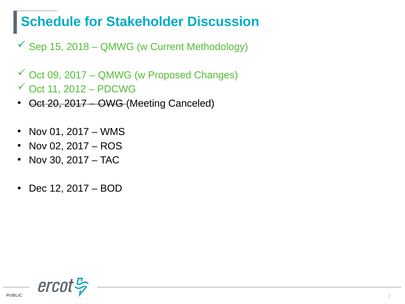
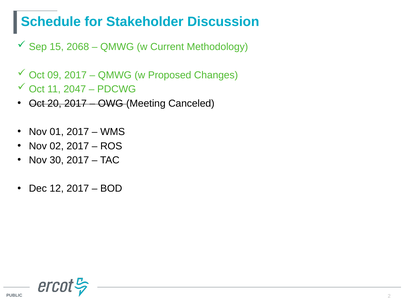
2018: 2018 -> 2068
2012: 2012 -> 2047
